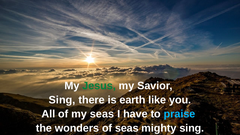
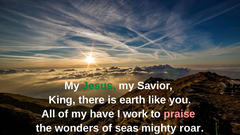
Sing at (62, 100): Sing -> King
my seas: seas -> have
have: have -> work
praise colour: light blue -> pink
mighty sing: sing -> roar
